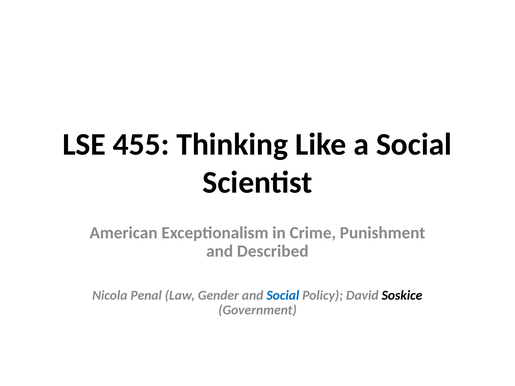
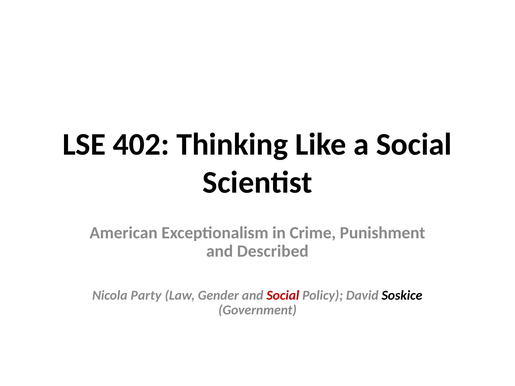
455: 455 -> 402
Penal: Penal -> Party
Social at (283, 296) colour: blue -> red
